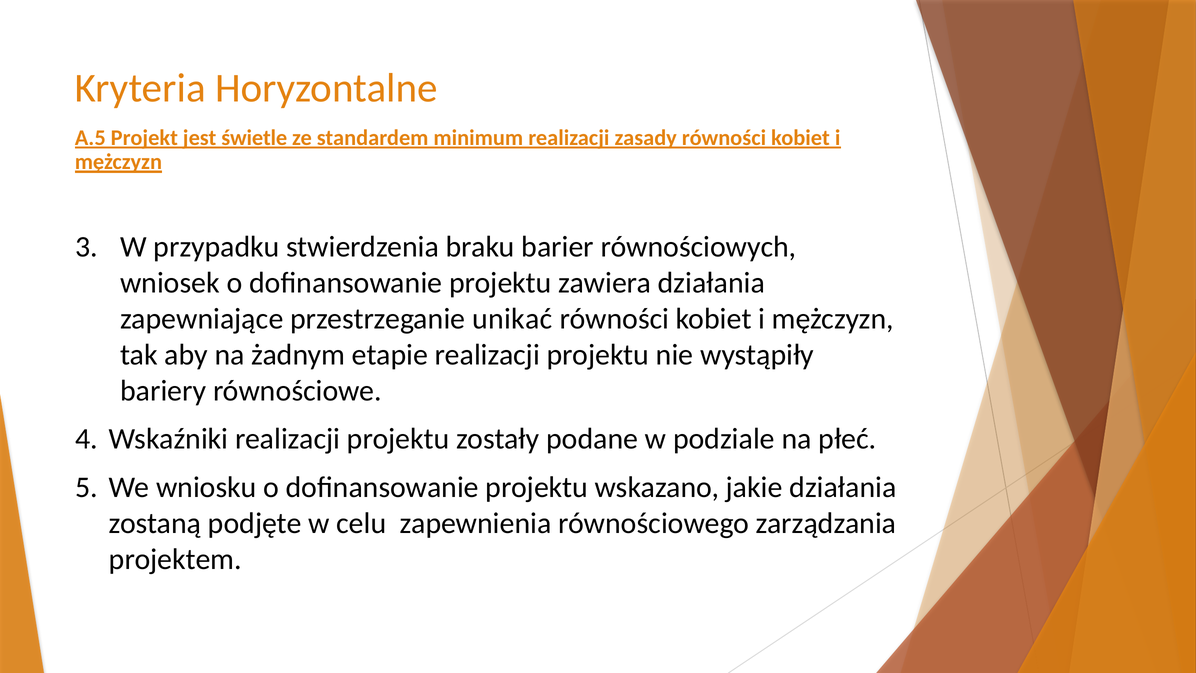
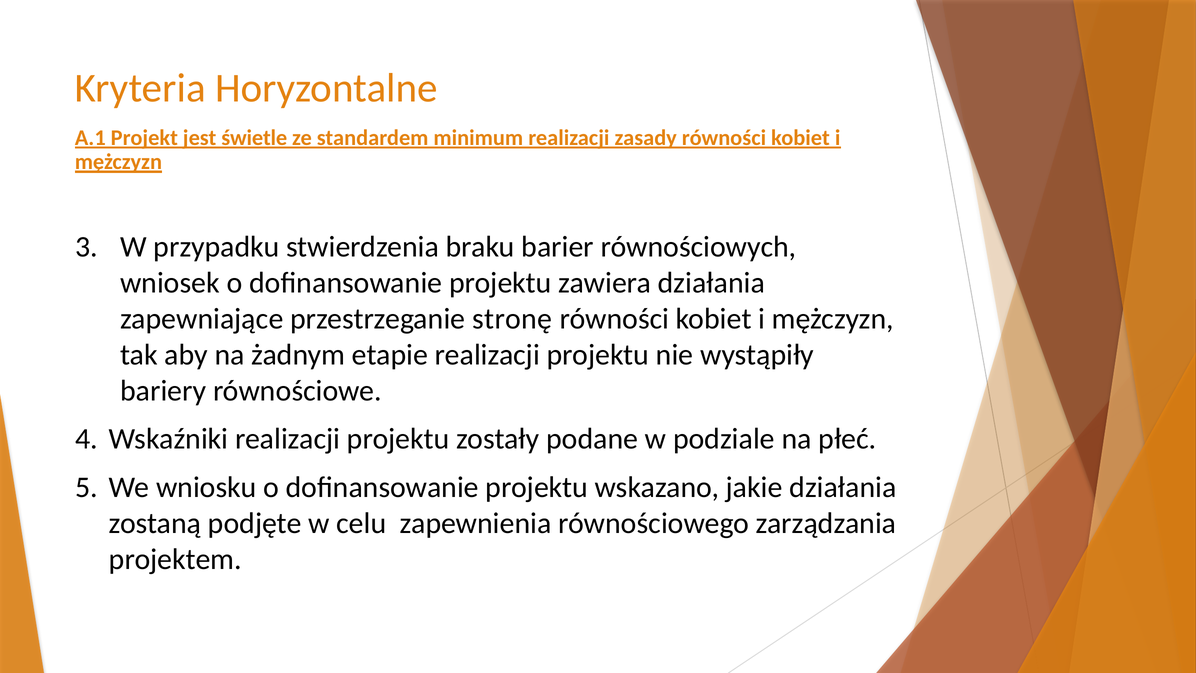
A.5: A.5 -> A.1
unikać: unikać -> stronę
